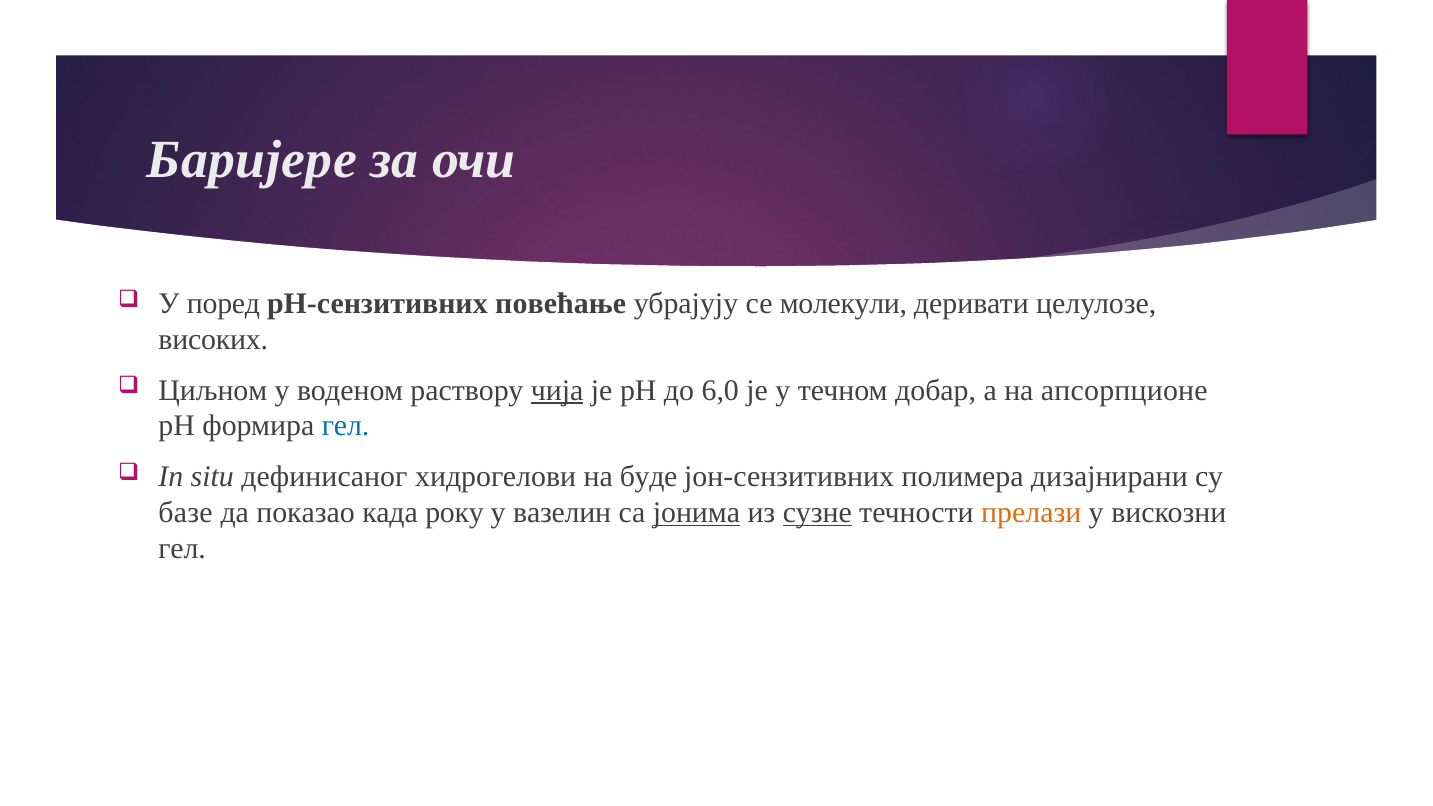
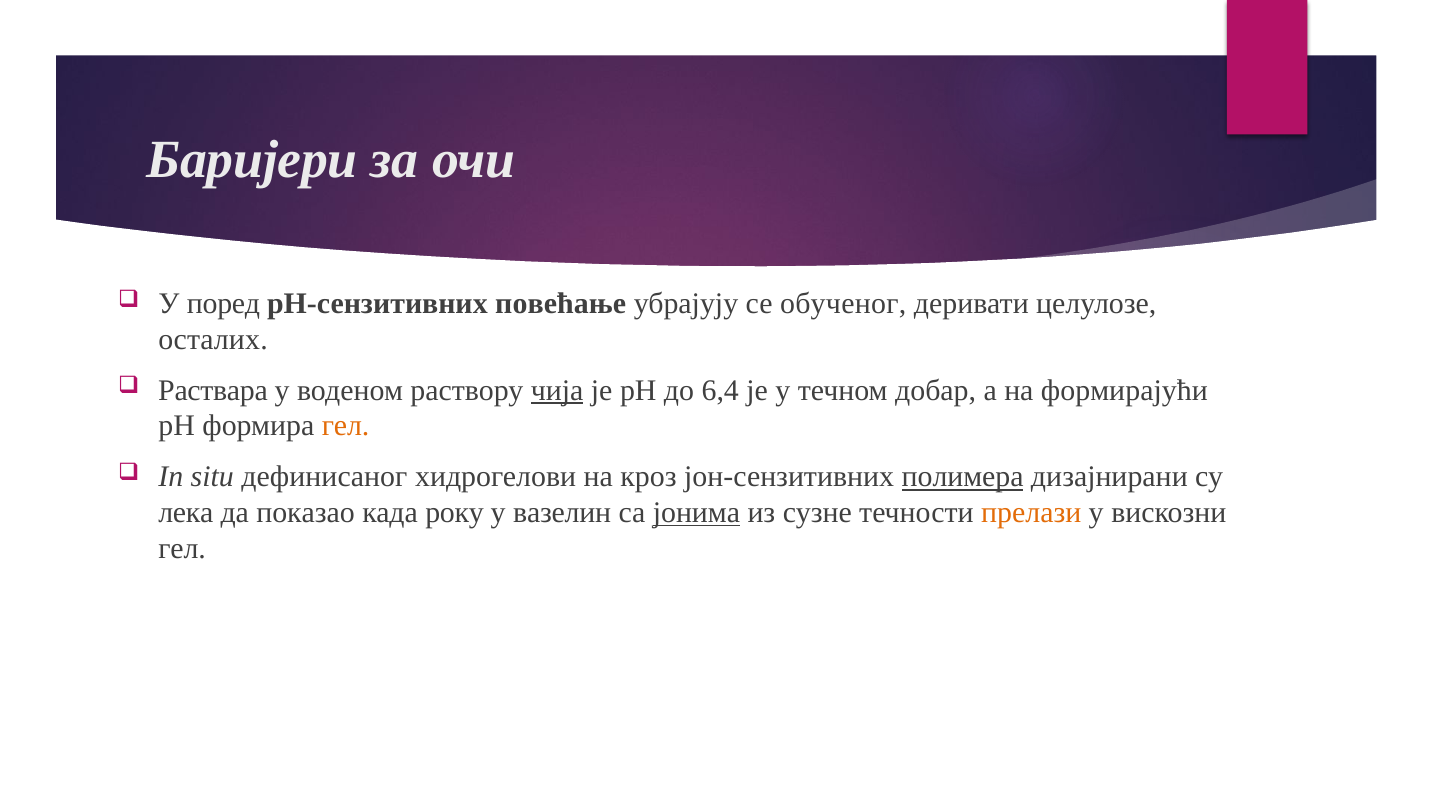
Баријере: Баријере -> Баријери
молекули: молекули -> обученог
високих: високих -> осталих
Циљном: Циљном -> Раствара
6,0: 6,0 -> 6,4
апсорпционе: апсорпционе -> формирајући
гел at (346, 426) colour: blue -> orange
буде: буде -> кроз
полимера underline: none -> present
базе: базе -> лека
сузне underline: present -> none
